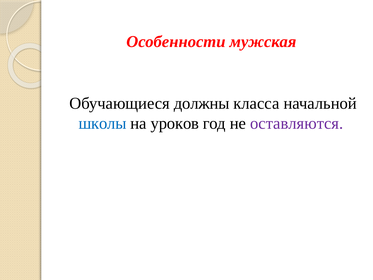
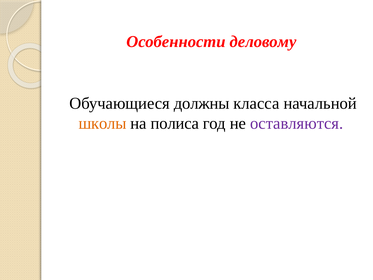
мужская: мужская -> деловому
школы colour: blue -> orange
уроков: уроков -> полиса
